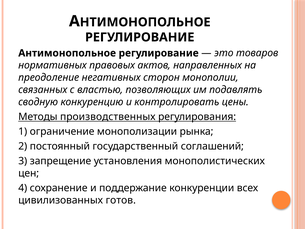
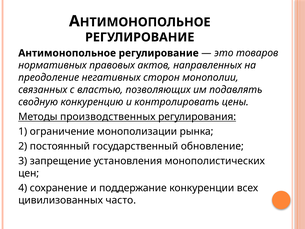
соглашений: соглашений -> обновление
готов: готов -> часто
